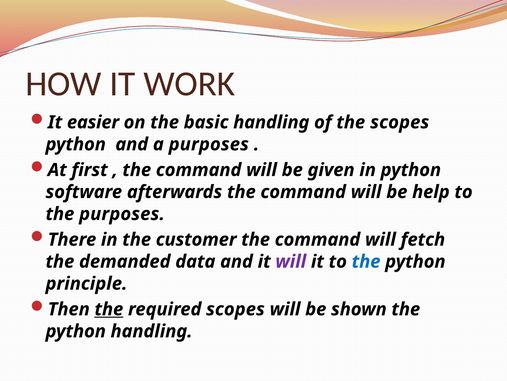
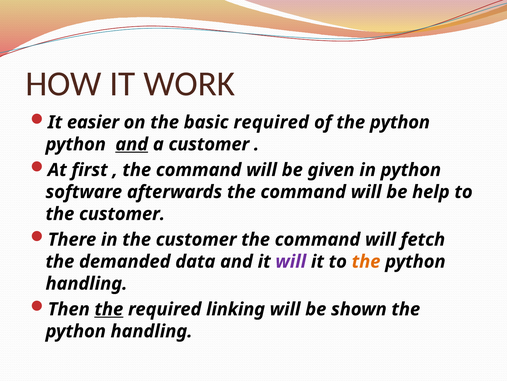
basic handling: handling -> required
of the scopes: scopes -> python
and at (132, 144) underline: none -> present
a purposes: purposes -> customer
purposes at (122, 214): purposes -> customer
the at (366, 261) colour: blue -> orange
principle at (86, 283): principle -> handling
required scopes: scopes -> linking
